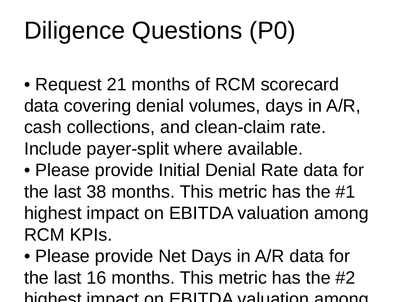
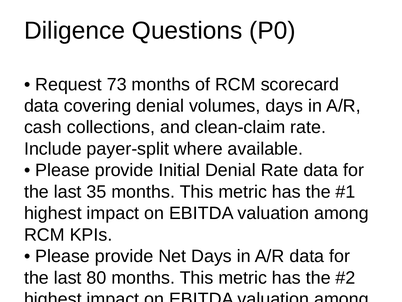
21: 21 -> 73
38: 38 -> 35
16: 16 -> 80
